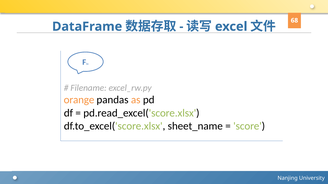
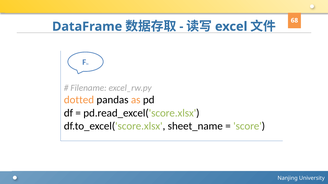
orange: orange -> dotted
